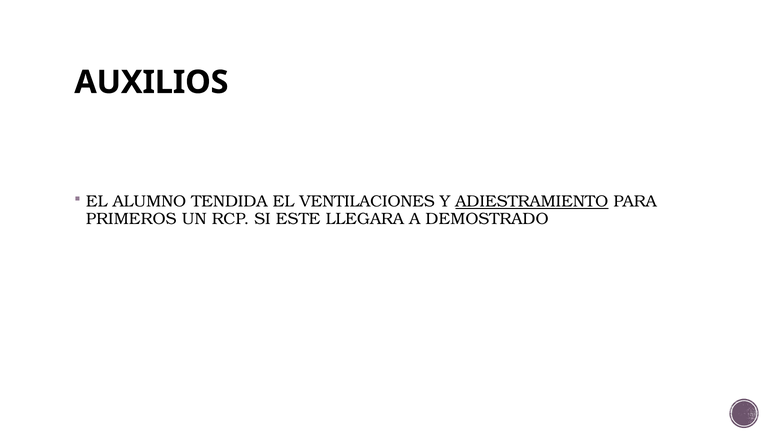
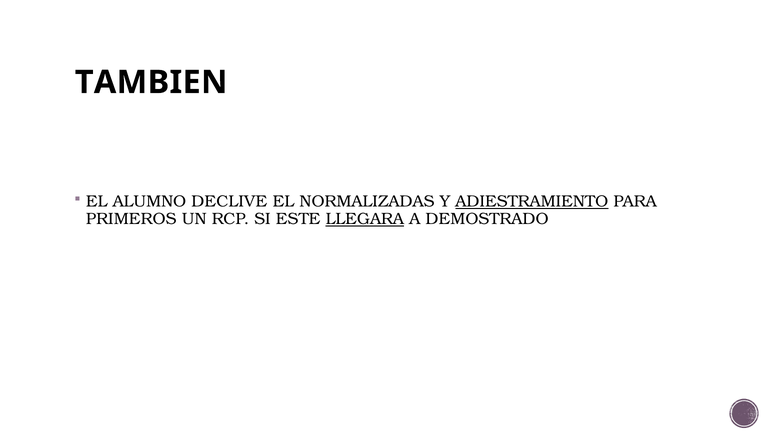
AUXILIOS: AUXILIOS -> TAMBIEN
TENDIDA: TENDIDA -> DECLIVE
VENTILACIONES: VENTILACIONES -> NORMALIZADAS
LLEGARA underline: none -> present
